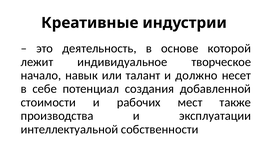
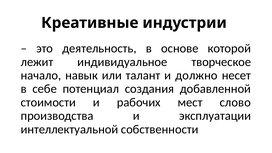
также: также -> слово
